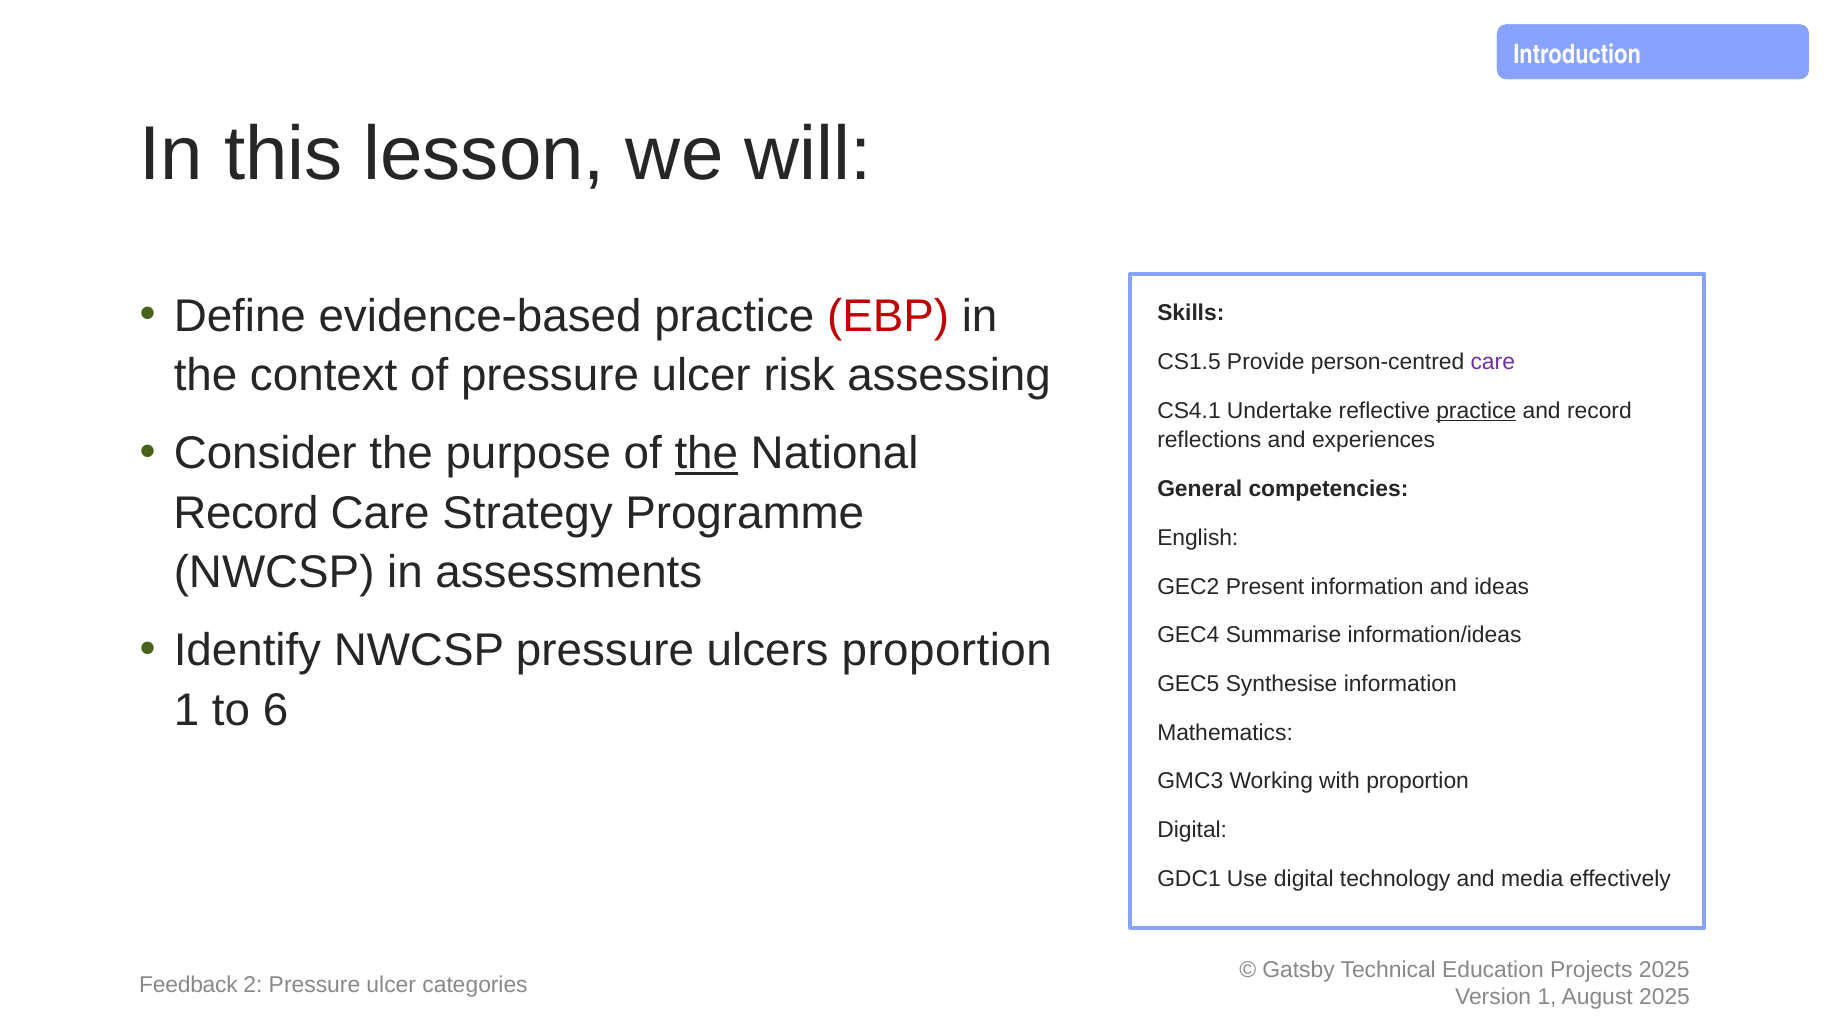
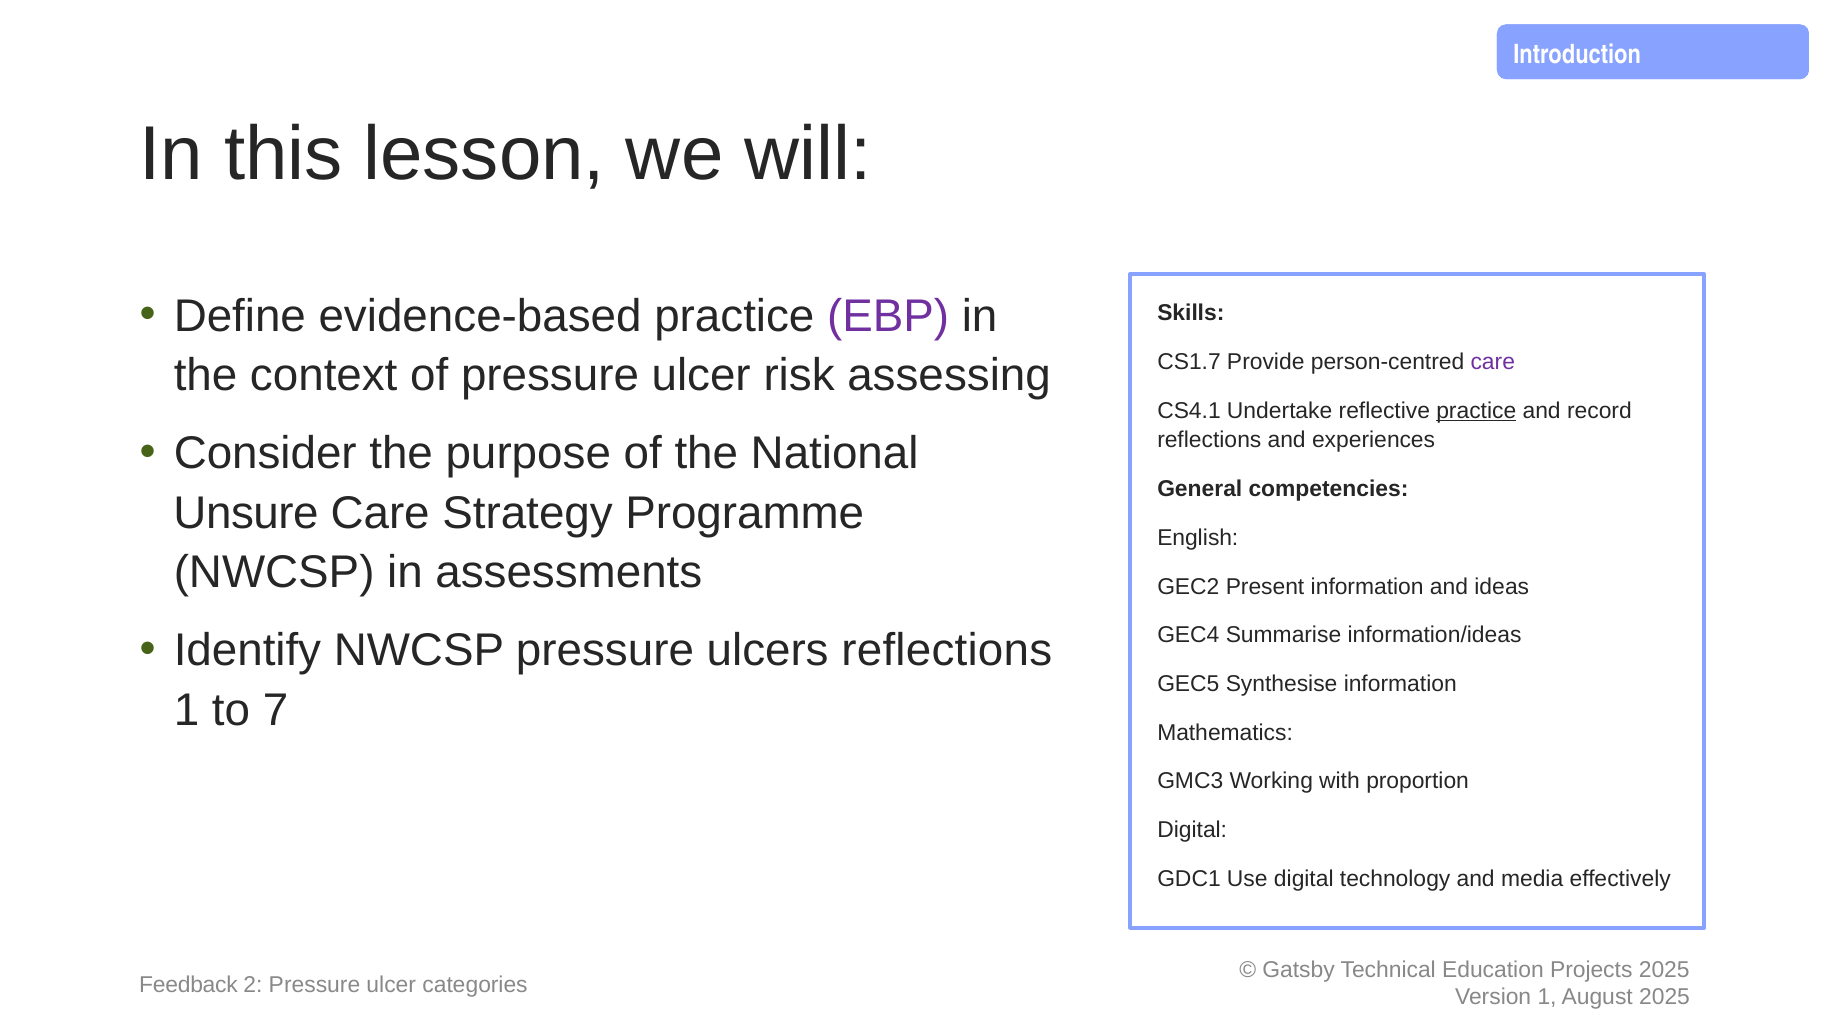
EBP colour: red -> purple
CS1.5: CS1.5 -> CS1.7
the at (706, 454) underline: present -> none
Record at (246, 513): Record -> Unsure
ulcers proportion: proportion -> reflections
6: 6 -> 7
